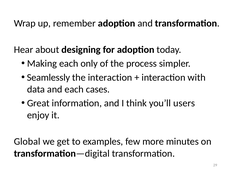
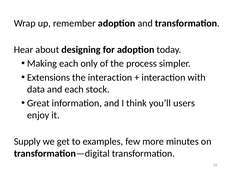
Seamlessly: Seamlessly -> Extensions
cases: cases -> stock
Global: Global -> Supply
